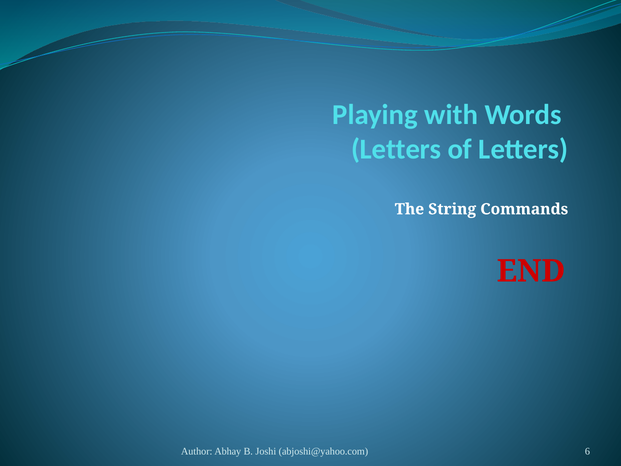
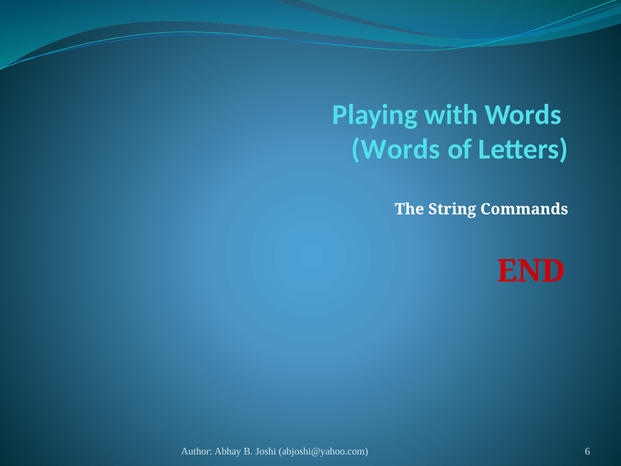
Letters at (396, 149): Letters -> Words
